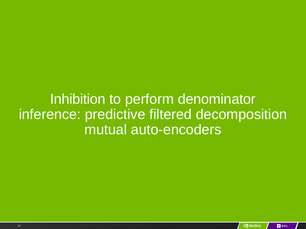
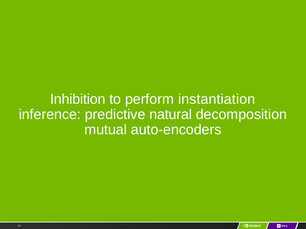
denominator: denominator -> instantiation
filtered: filtered -> natural
